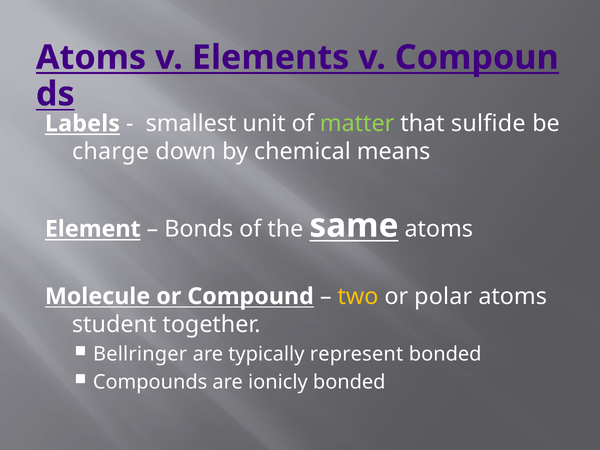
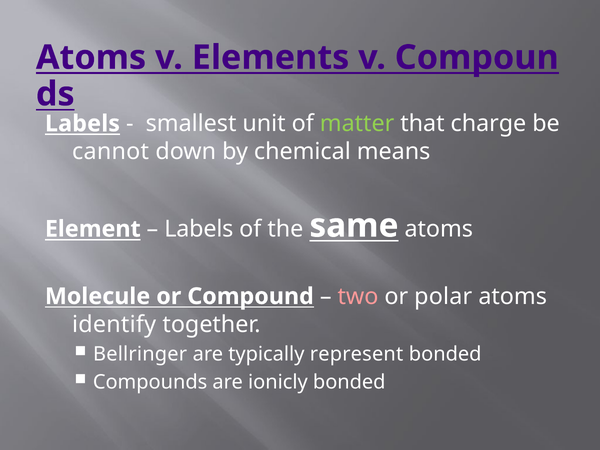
sulfide: sulfide -> charge
charge: charge -> cannot
Bonds at (199, 229): Bonds -> Labels
two colour: yellow -> pink
student: student -> identify
